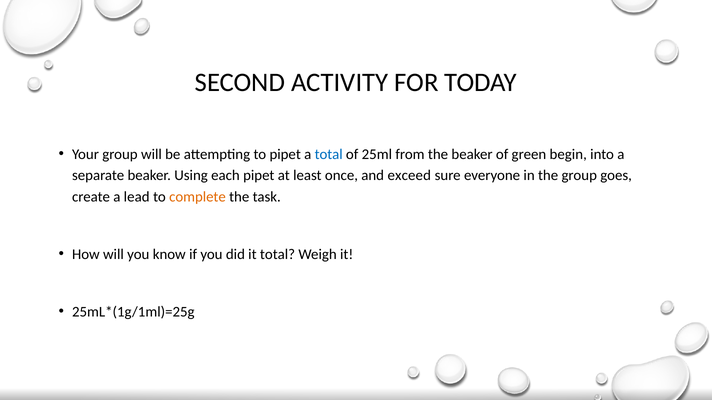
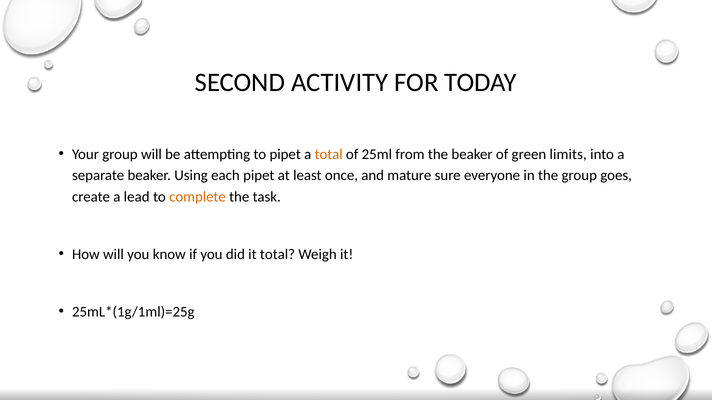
total at (329, 154) colour: blue -> orange
begin: begin -> limits
exceed: exceed -> mature
